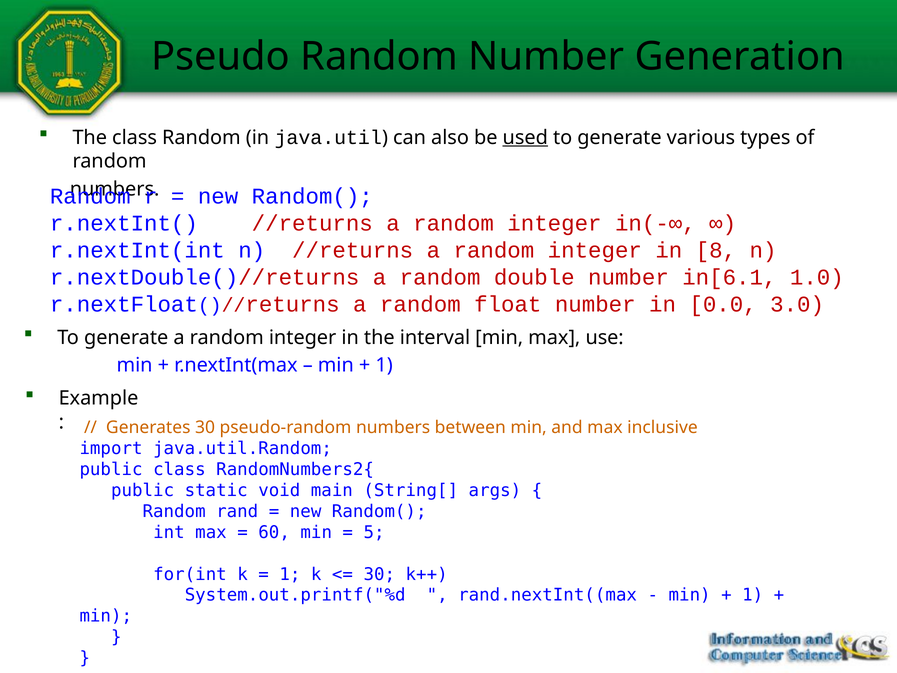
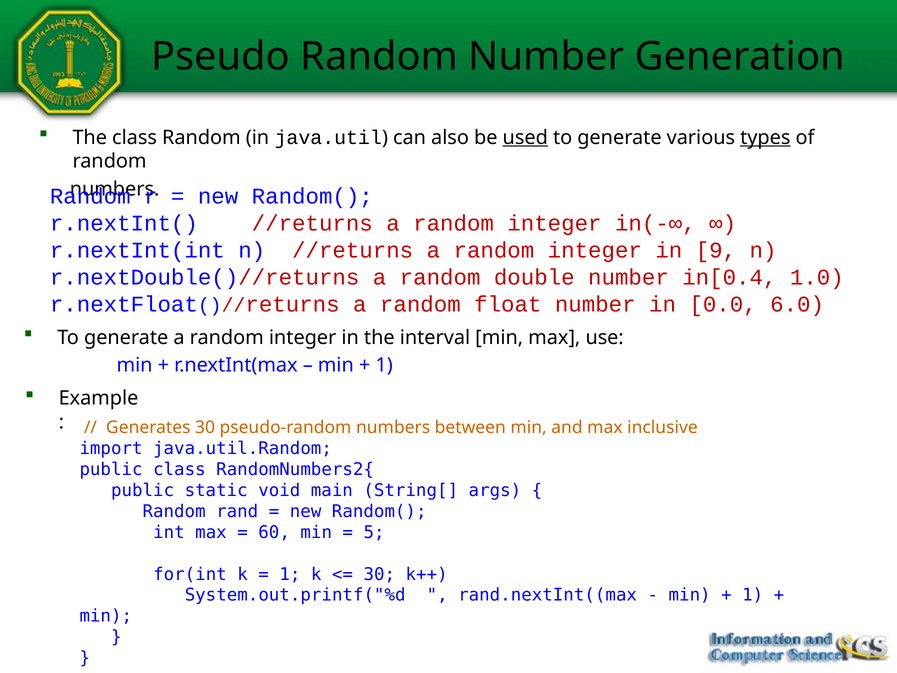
types underline: none -> present
8: 8 -> 9
in[6.1: in[6.1 -> in[0.4
3.0: 3.0 -> 6.0
